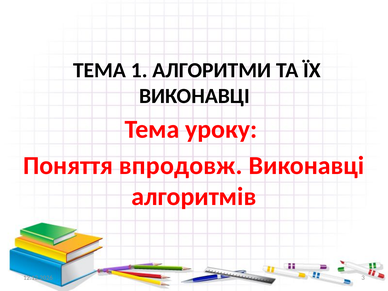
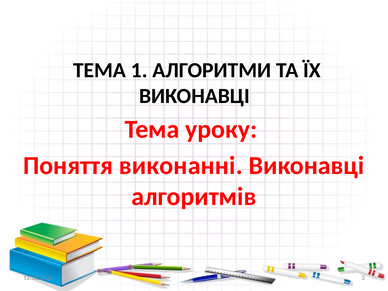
впродовж: впродовж -> виконанні
